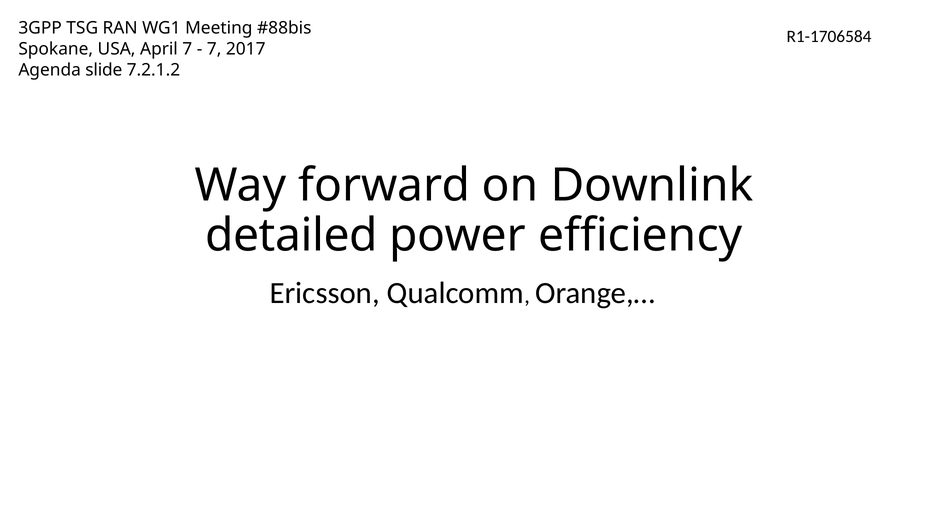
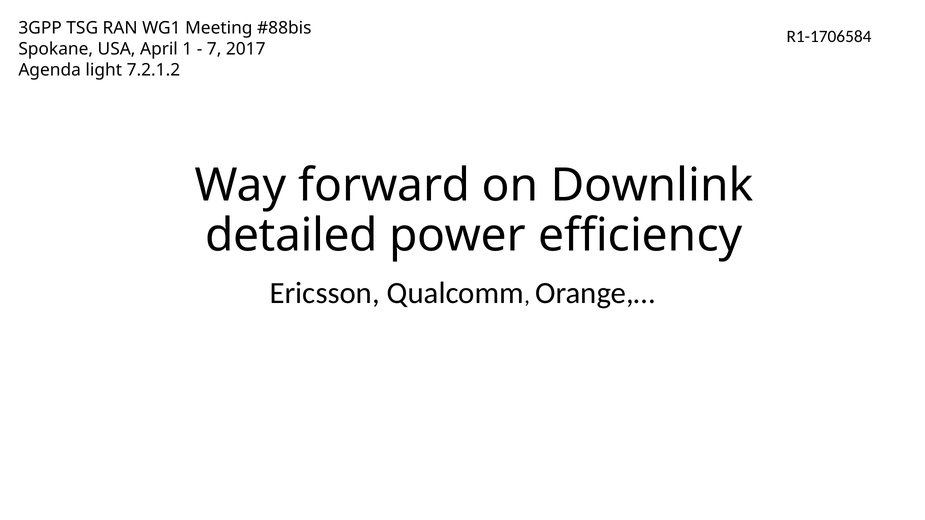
April 7: 7 -> 1
slide: slide -> light
